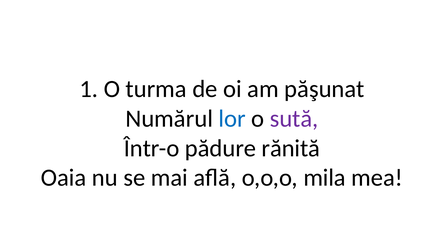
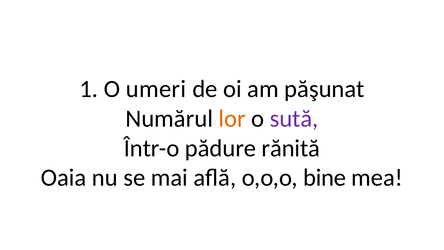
turma: turma -> umeri
lor colour: blue -> orange
mila: mila -> bine
